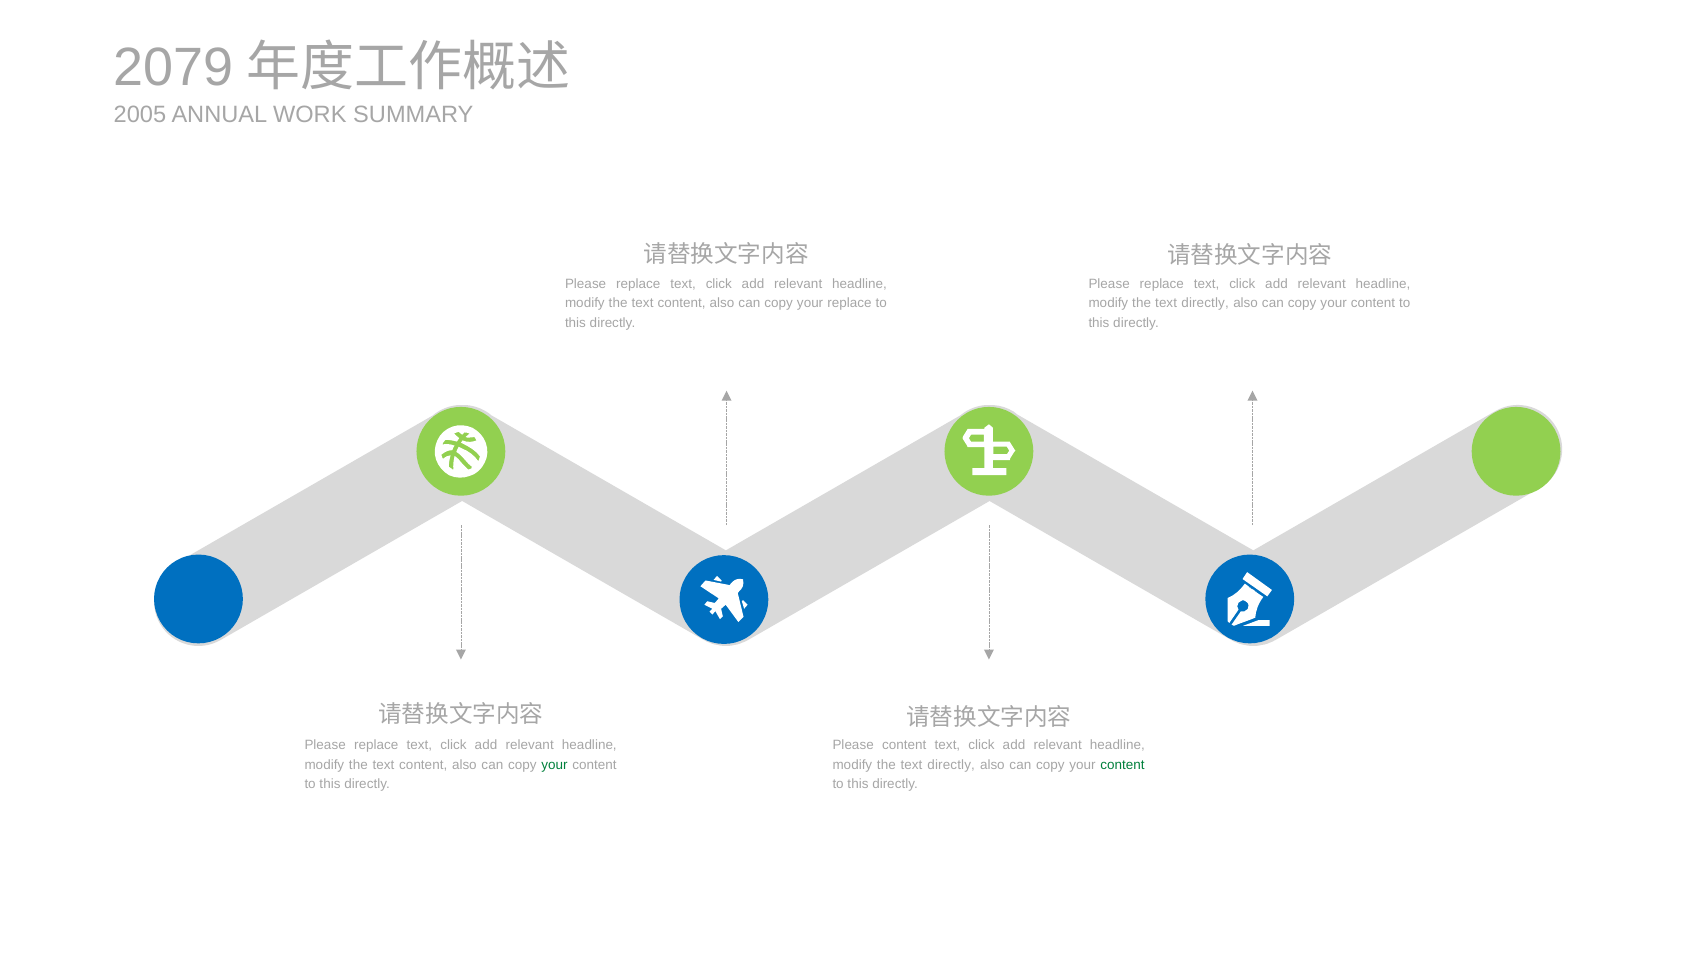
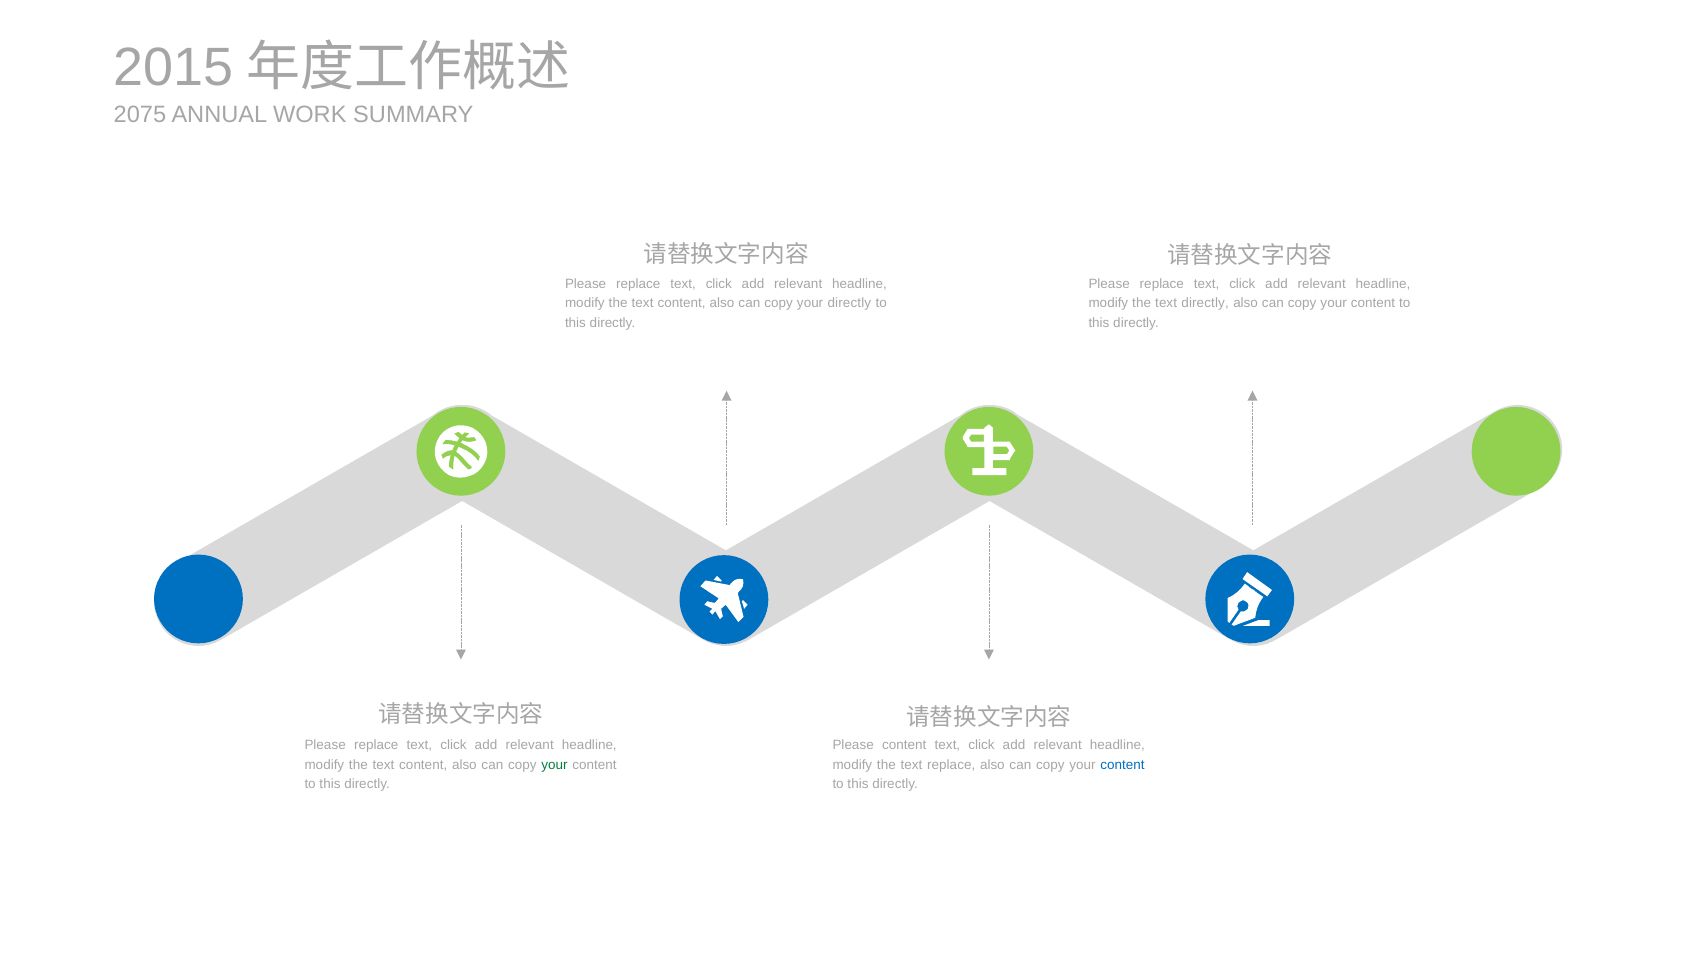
2079: 2079 -> 2015
2005: 2005 -> 2075
your replace: replace -> directly
directly at (951, 764): directly -> replace
content at (1123, 764) colour: green -> blue
